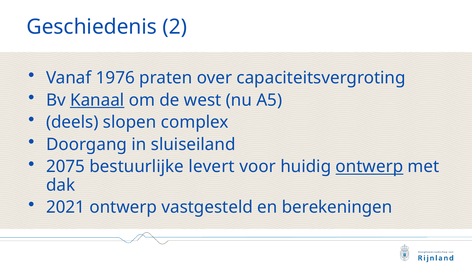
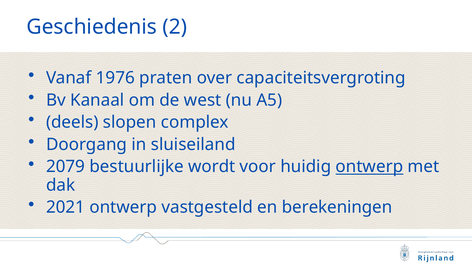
Kanaal underline: present -> none
2075: 2075 -> 2079
levert: levert -> wordt
